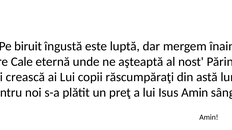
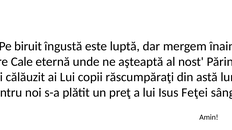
crească: crească -> călăuzit
Isus Amin: Amin -> Feţei
